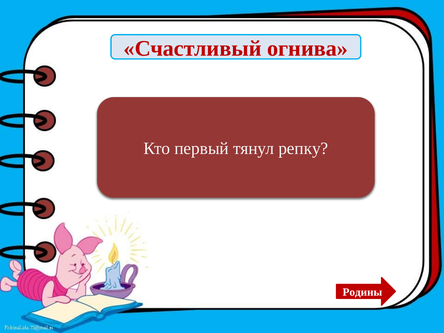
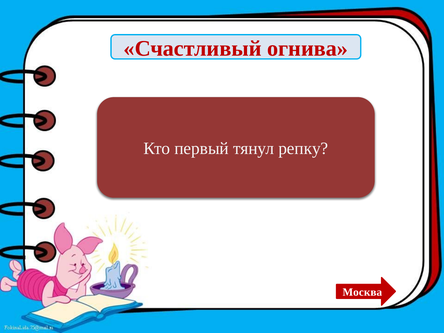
Родины: Родины -> Москва
